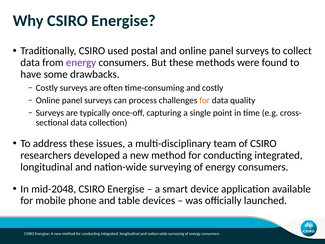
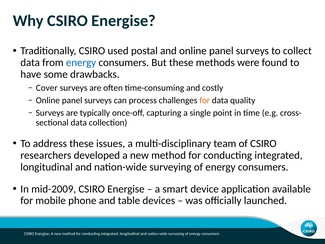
energy at (81, 63) colour: purple -> blue
Costly at (47, 88): Costly -> Cover
mid-2048: mid-2048 -> mid-2009
